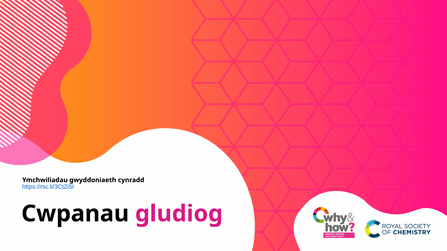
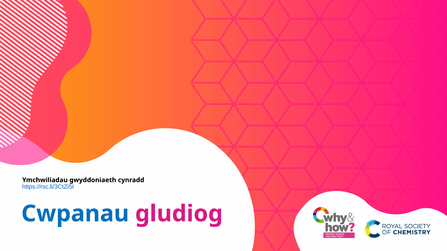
Cwpanau colour: black -> blue
